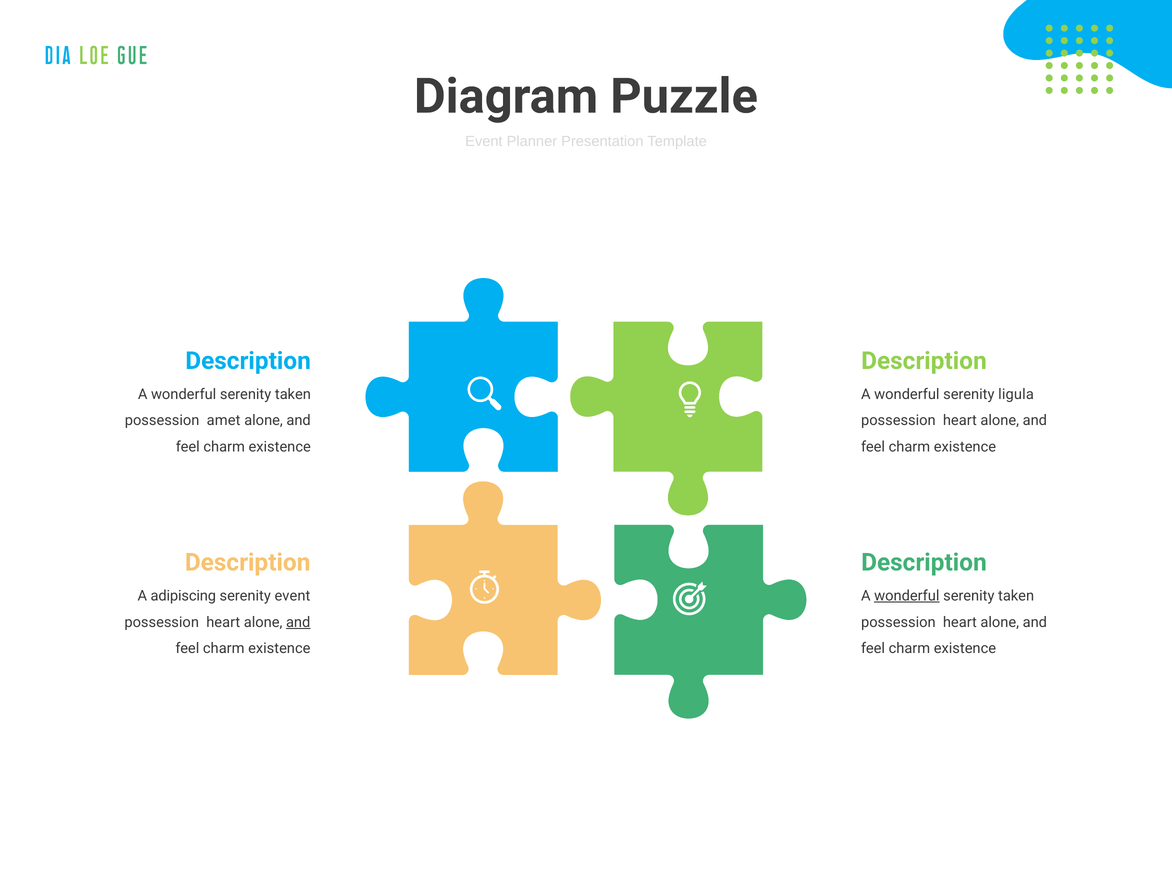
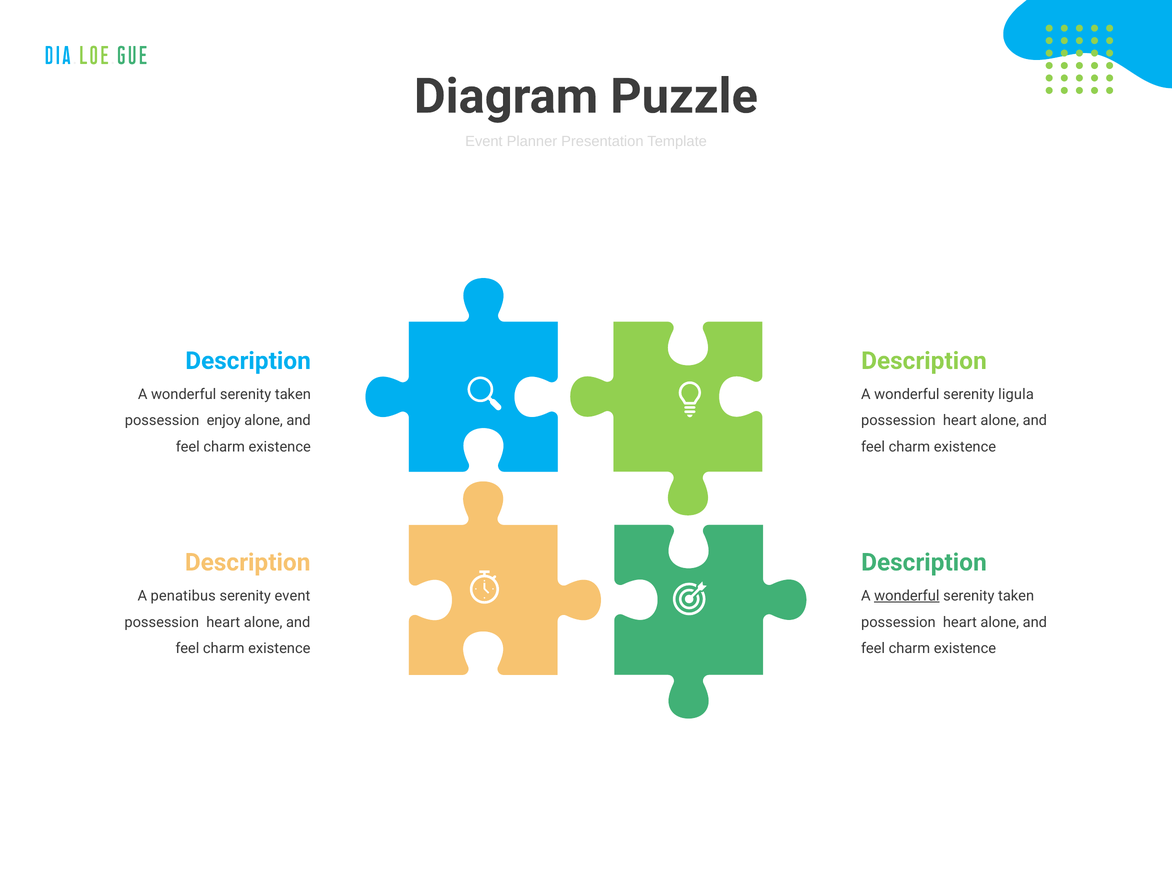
amet: amet -> enjoy
adipiscing: adipiscing -> penatibus
and at (298, 622) underline: present -> none
